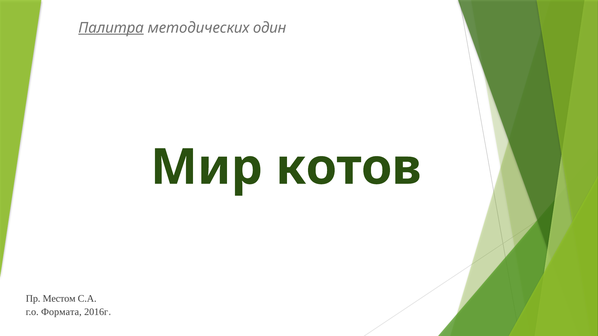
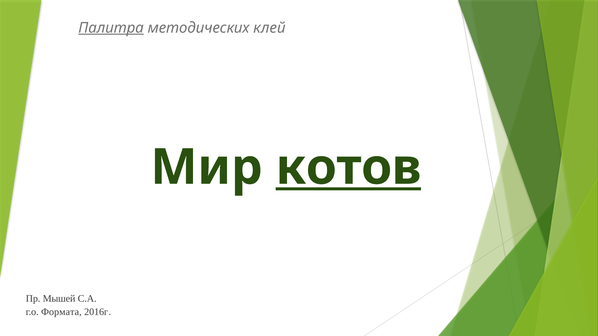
один: один -> клей
котов underline: none -> present
Местом: Местом -> Мышей
